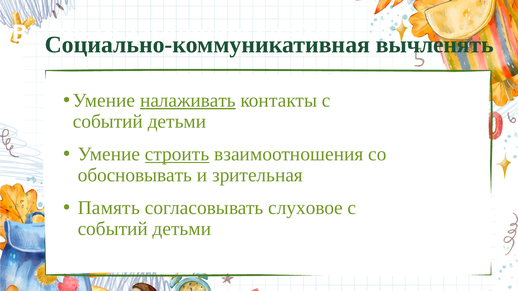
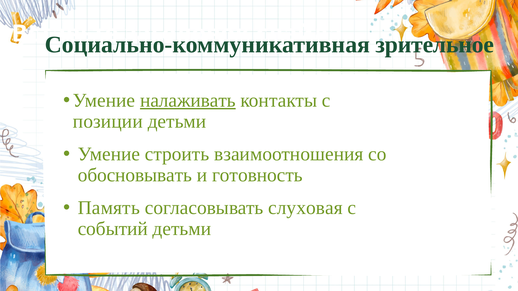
вычленять: вычленять -> зрительное
событий at (108, 121): событий -> позиции
строить underline: present -> none
зрительная: зрительная -> готовность
слуховое: слуховое -> слуховая
